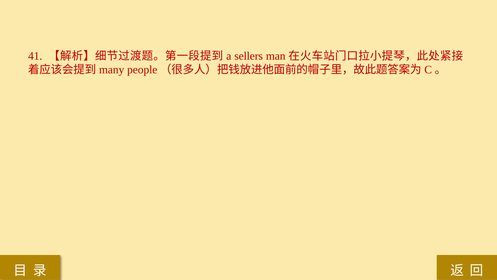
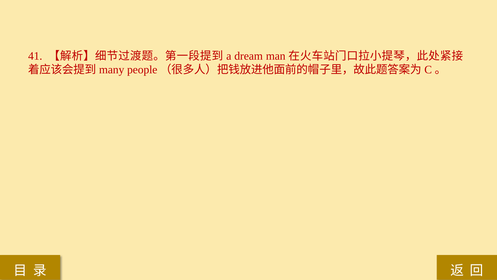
sellers: sellers -> dream
